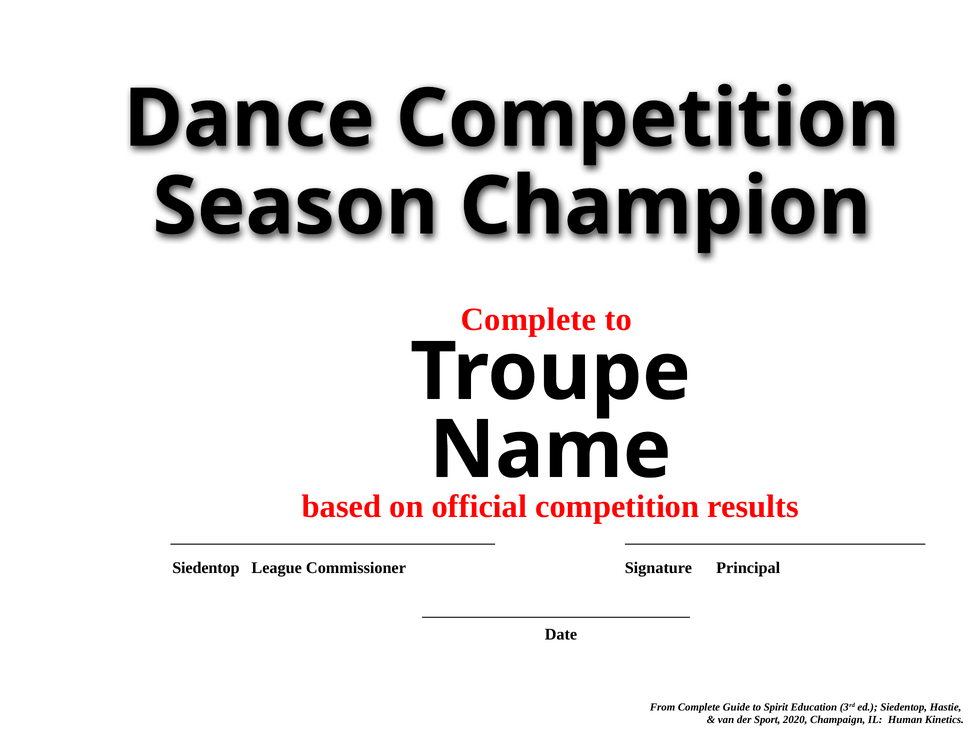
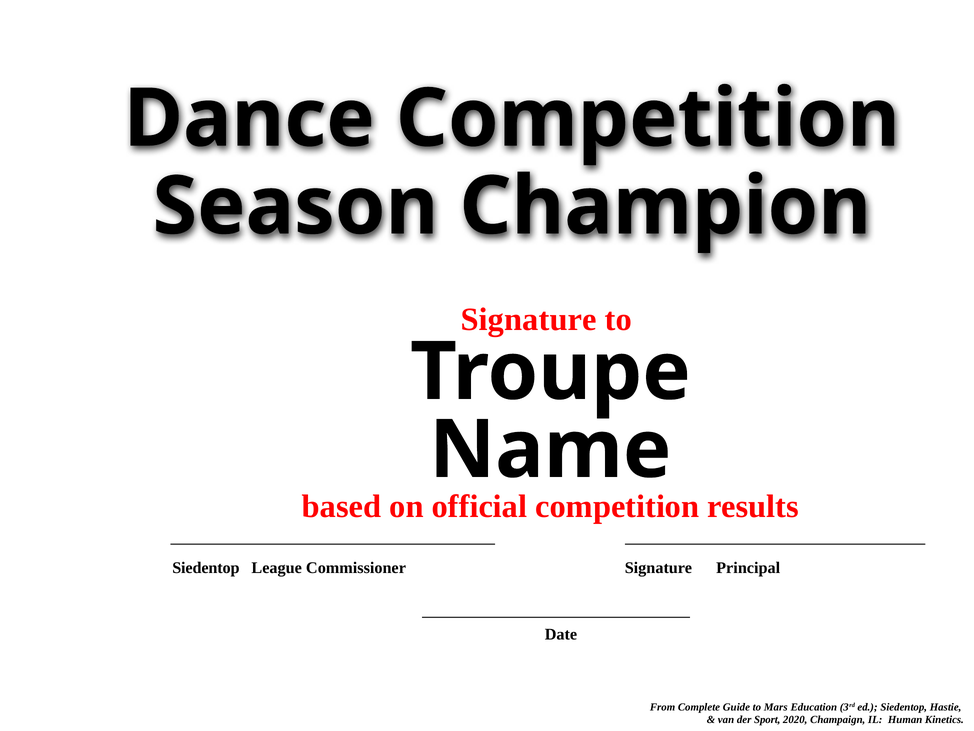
Complete at (529, 319): Complete -> Signature
Spirit: Spirit -> Mars
